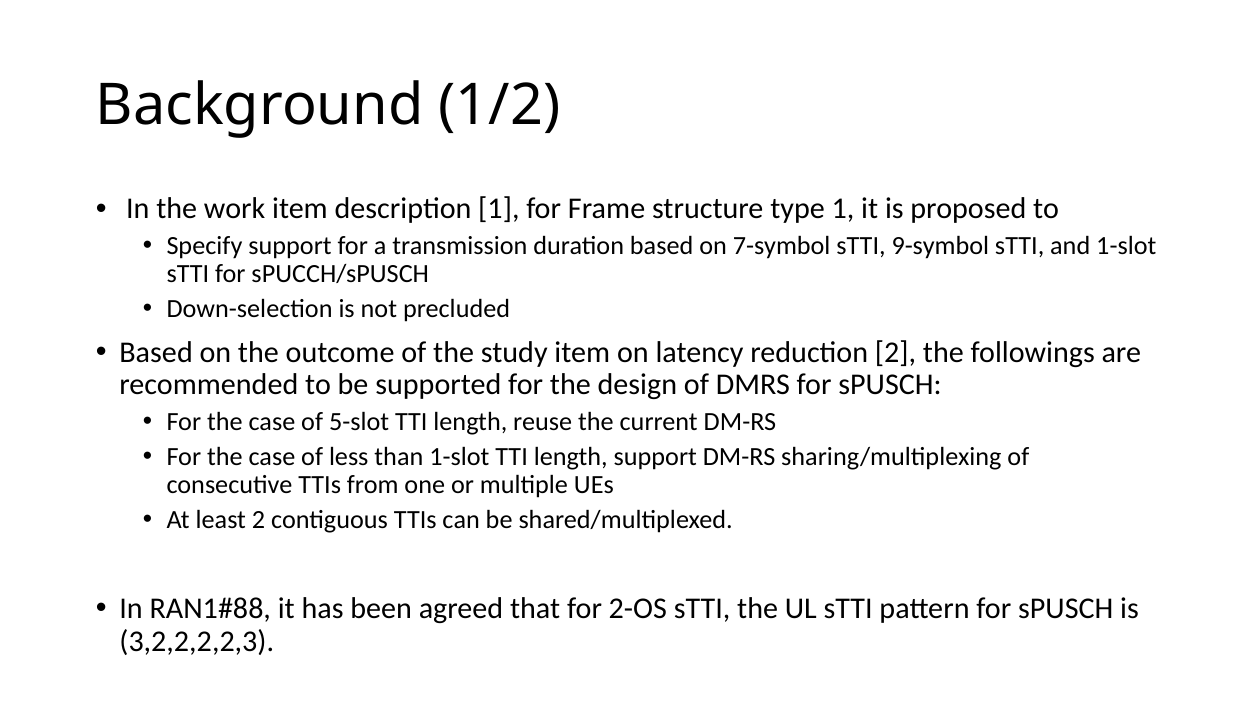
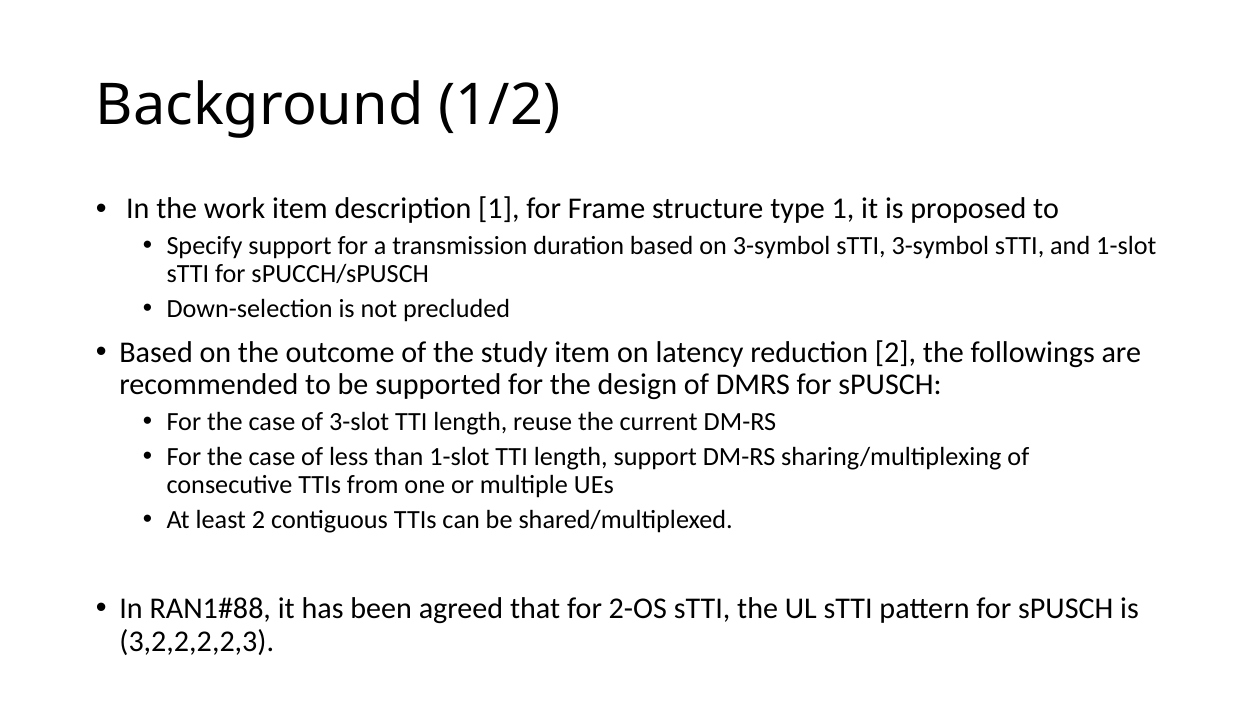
on 7-symbol: 7-symbol -> 3-symbol
sTTI 9-symbol: 9-symbol -> 3-symbol
5-slot: 5-slot -> 3-slot
